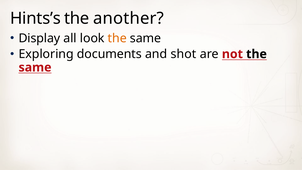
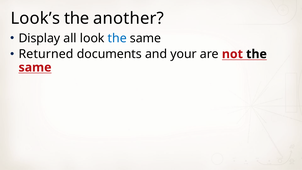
Hints’s: Hints’s -> Look’s
the at (117, 38) colour: orange -> blue
Exploring: Exploring -> Returned
shot: shot -> your
